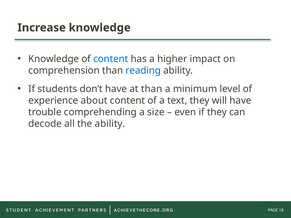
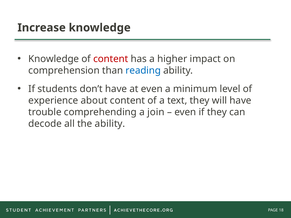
content at (111, 59) colour: blue -> red
at than: than -> even
size: size -> join
